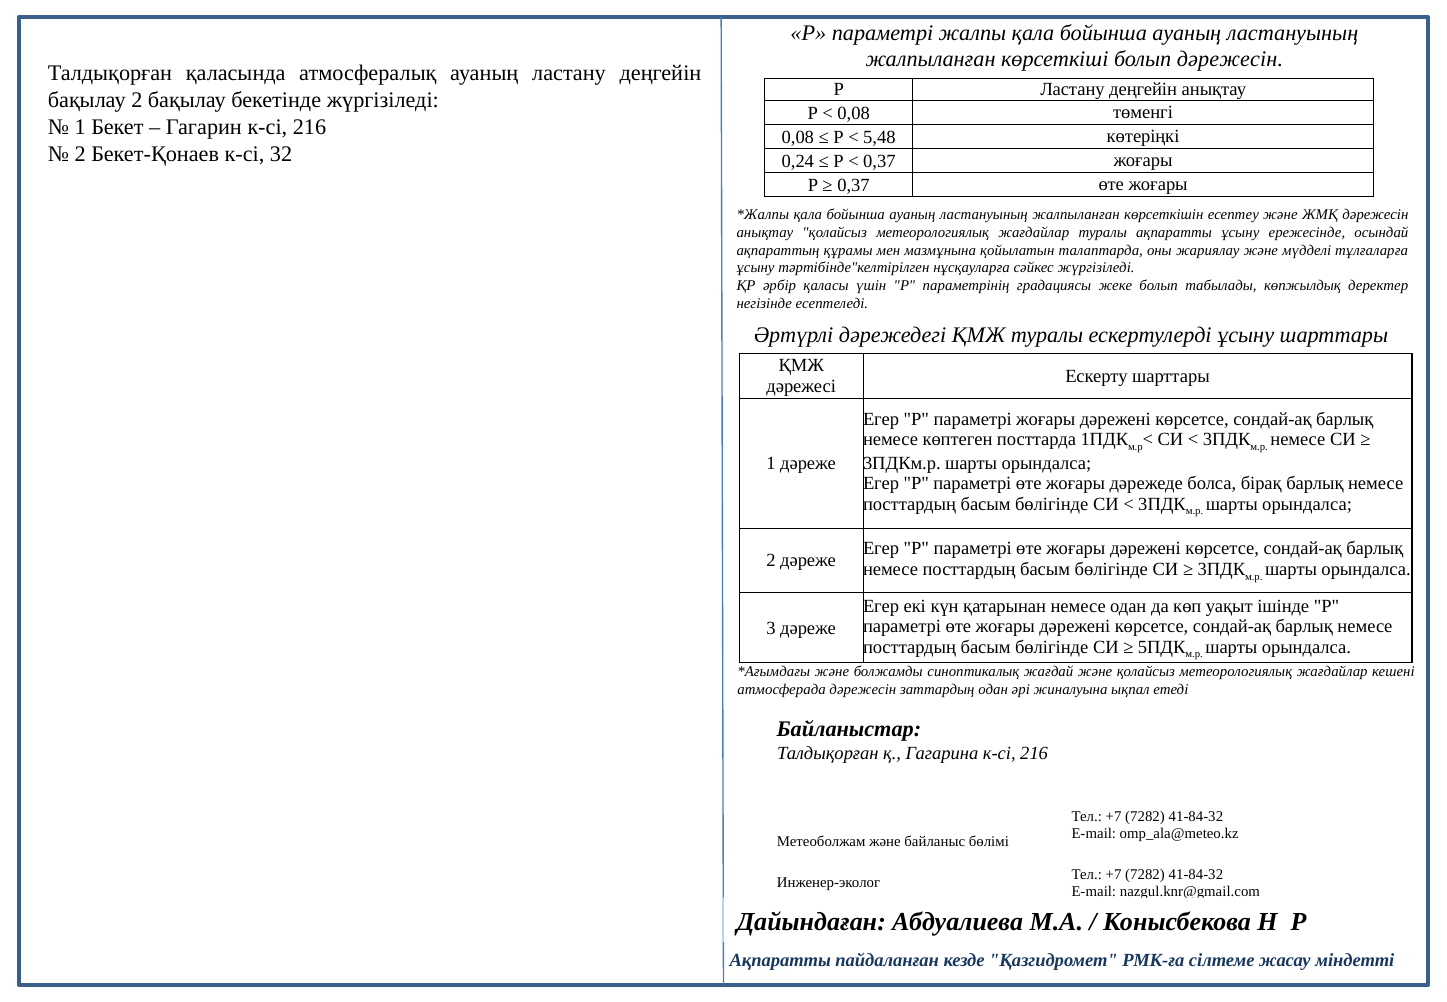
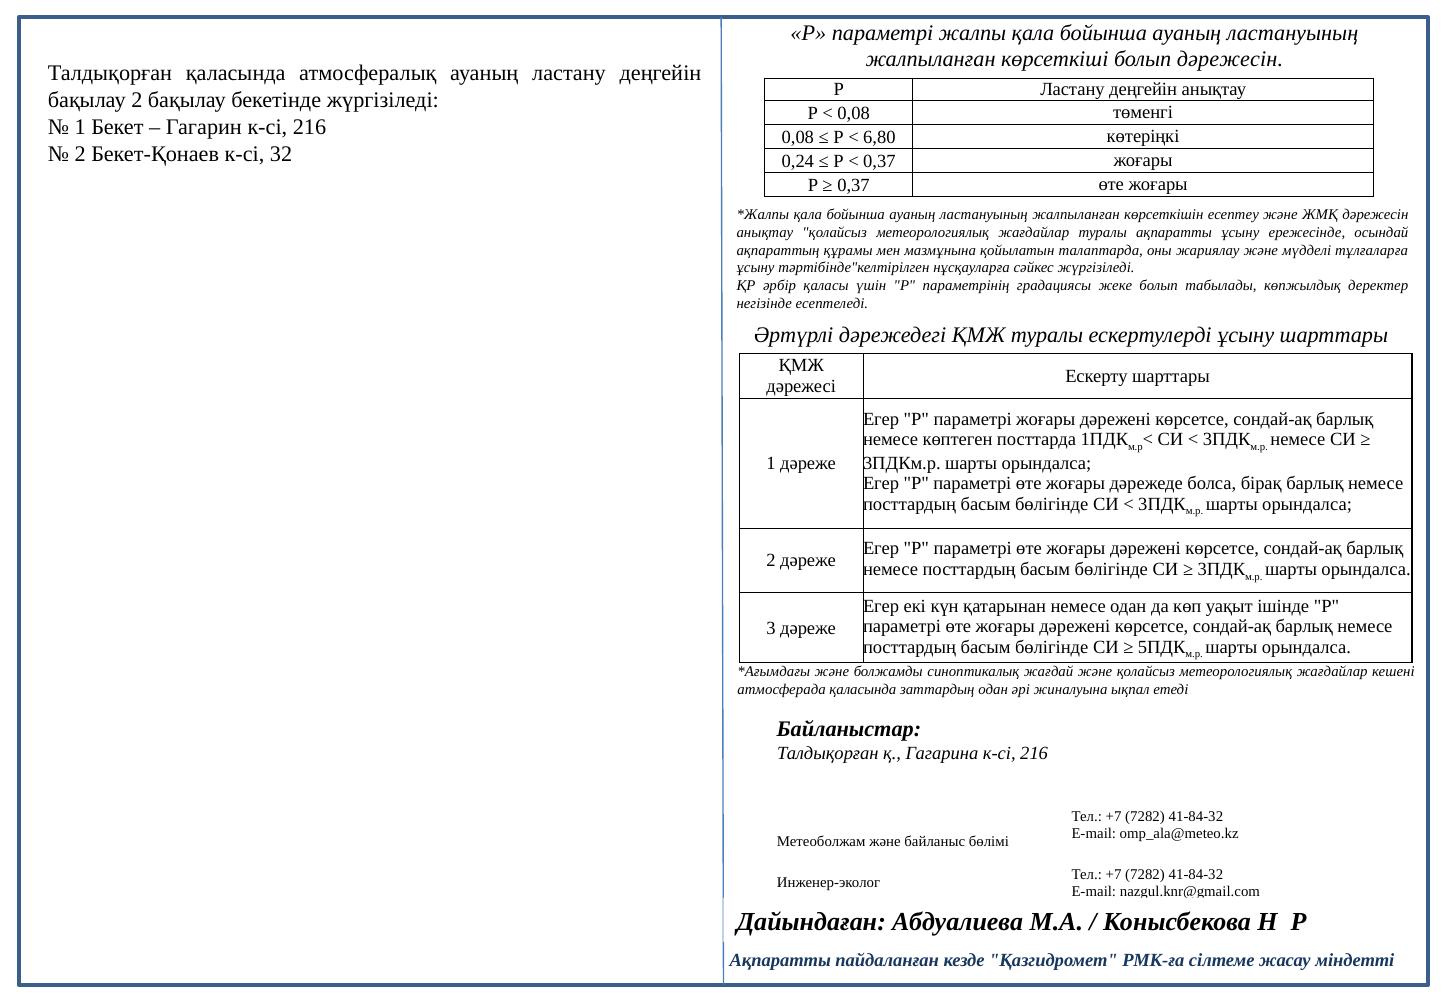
5,48: 5,48 -> 6,80
атмосферада дәрежесін: дәрежесін -> қаласында
